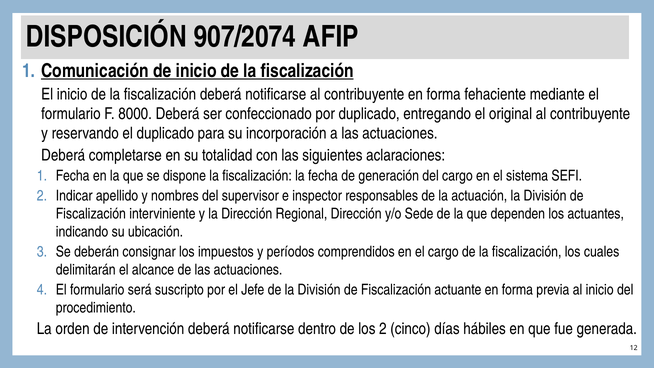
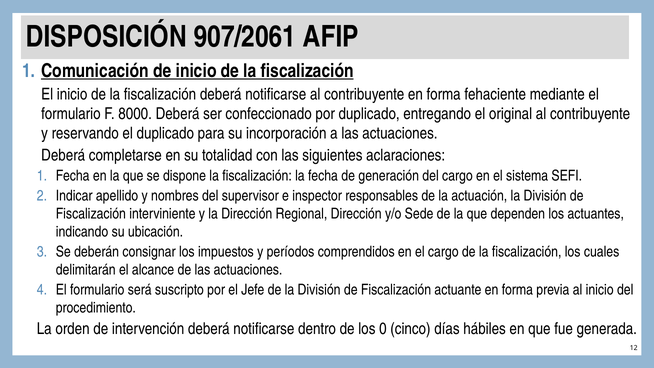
907/2074: 907/2074 -> 907/2061
los 2: 2 -> 0
